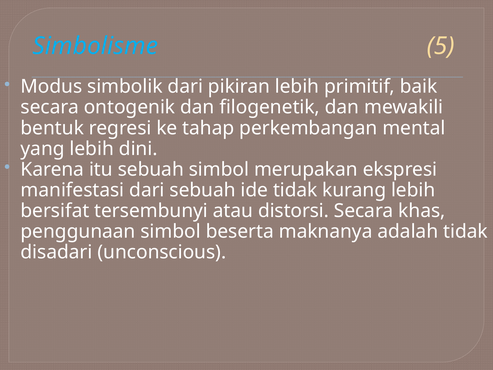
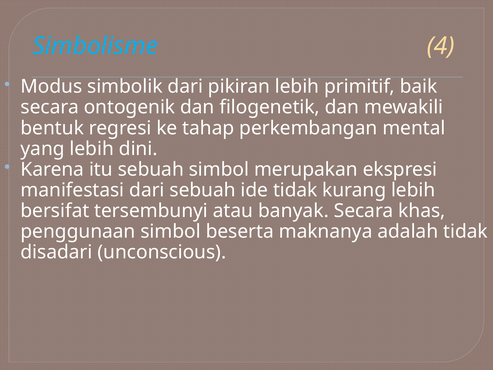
5: 5 -> 4
distorsi: distorsi -> banyak
